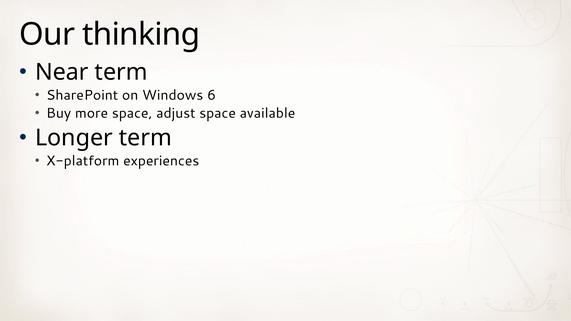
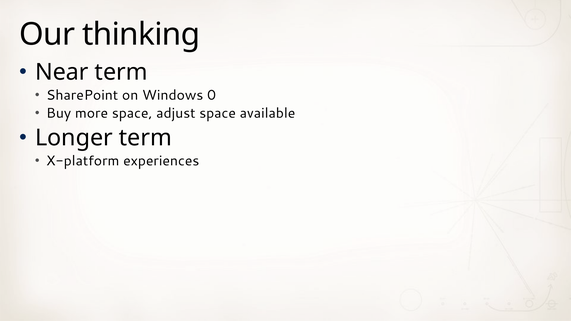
6: 6 -> 0
